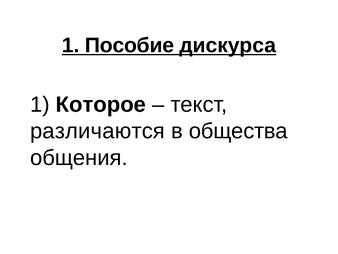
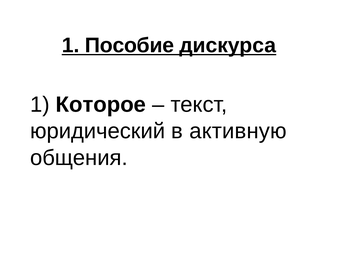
различаются: различаются -> юридический
общества: общества -> активную
